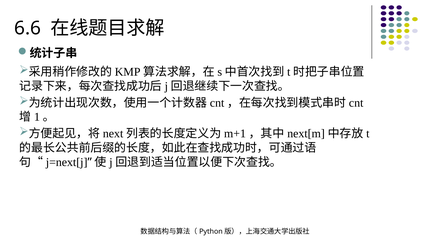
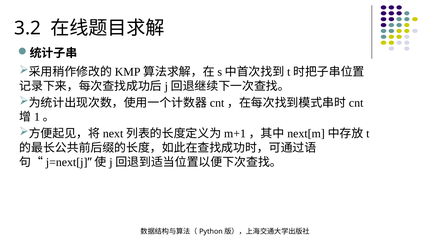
6.6: 6.6 -> 3.2
